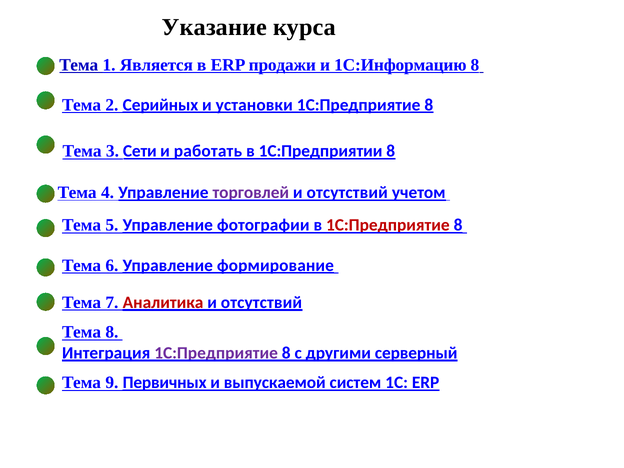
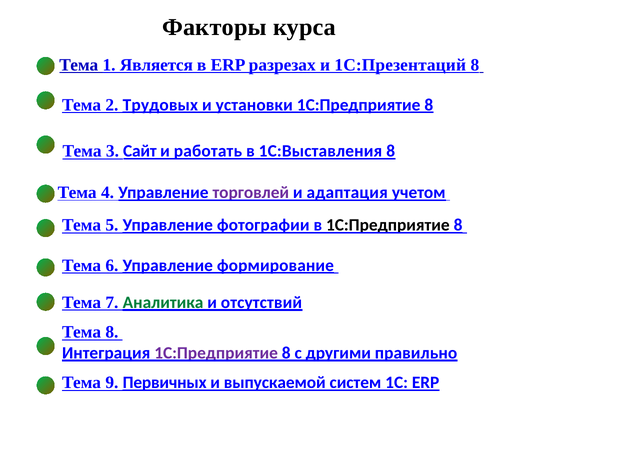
Указание: Указание -> Факторы
продажи: продажи -> разрезах
1C:Информацию: 1C:Информацию -> 1C:Презентаций
Серийных: Серийных -> Трудовых
Сети: Сети -> Сайт
1C:Предприятии: 1C:Предприятии -> 1C:Выставления
отсутствий at (347, 193): отсутствий -> адаптация
1C:Предприятие at (388, 225) colour: red -> black
Аналитика colour: red -> green
серверный: серверный -> правильно
